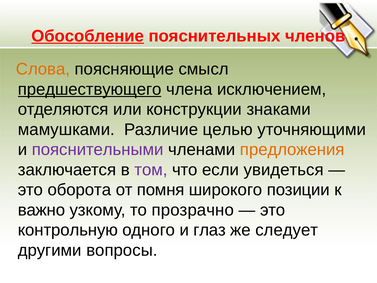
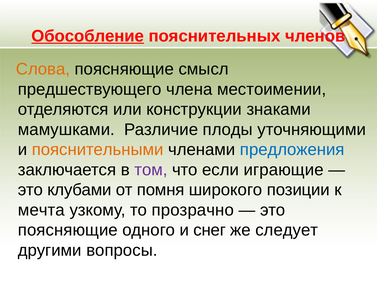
предшествующего underline: present -> none
исключением: исключением -> местоимении
целью: целью -> плоды
пояснительными colour: purple -> orange
предложения colour: orange -> blue
увидеться: увидеться -> играющие
оборота: оборота -> клубами
важно: важно -> мечта
контрольную at (68, 230): контрольную -> поясняющие
глаз: глаз -> снег
